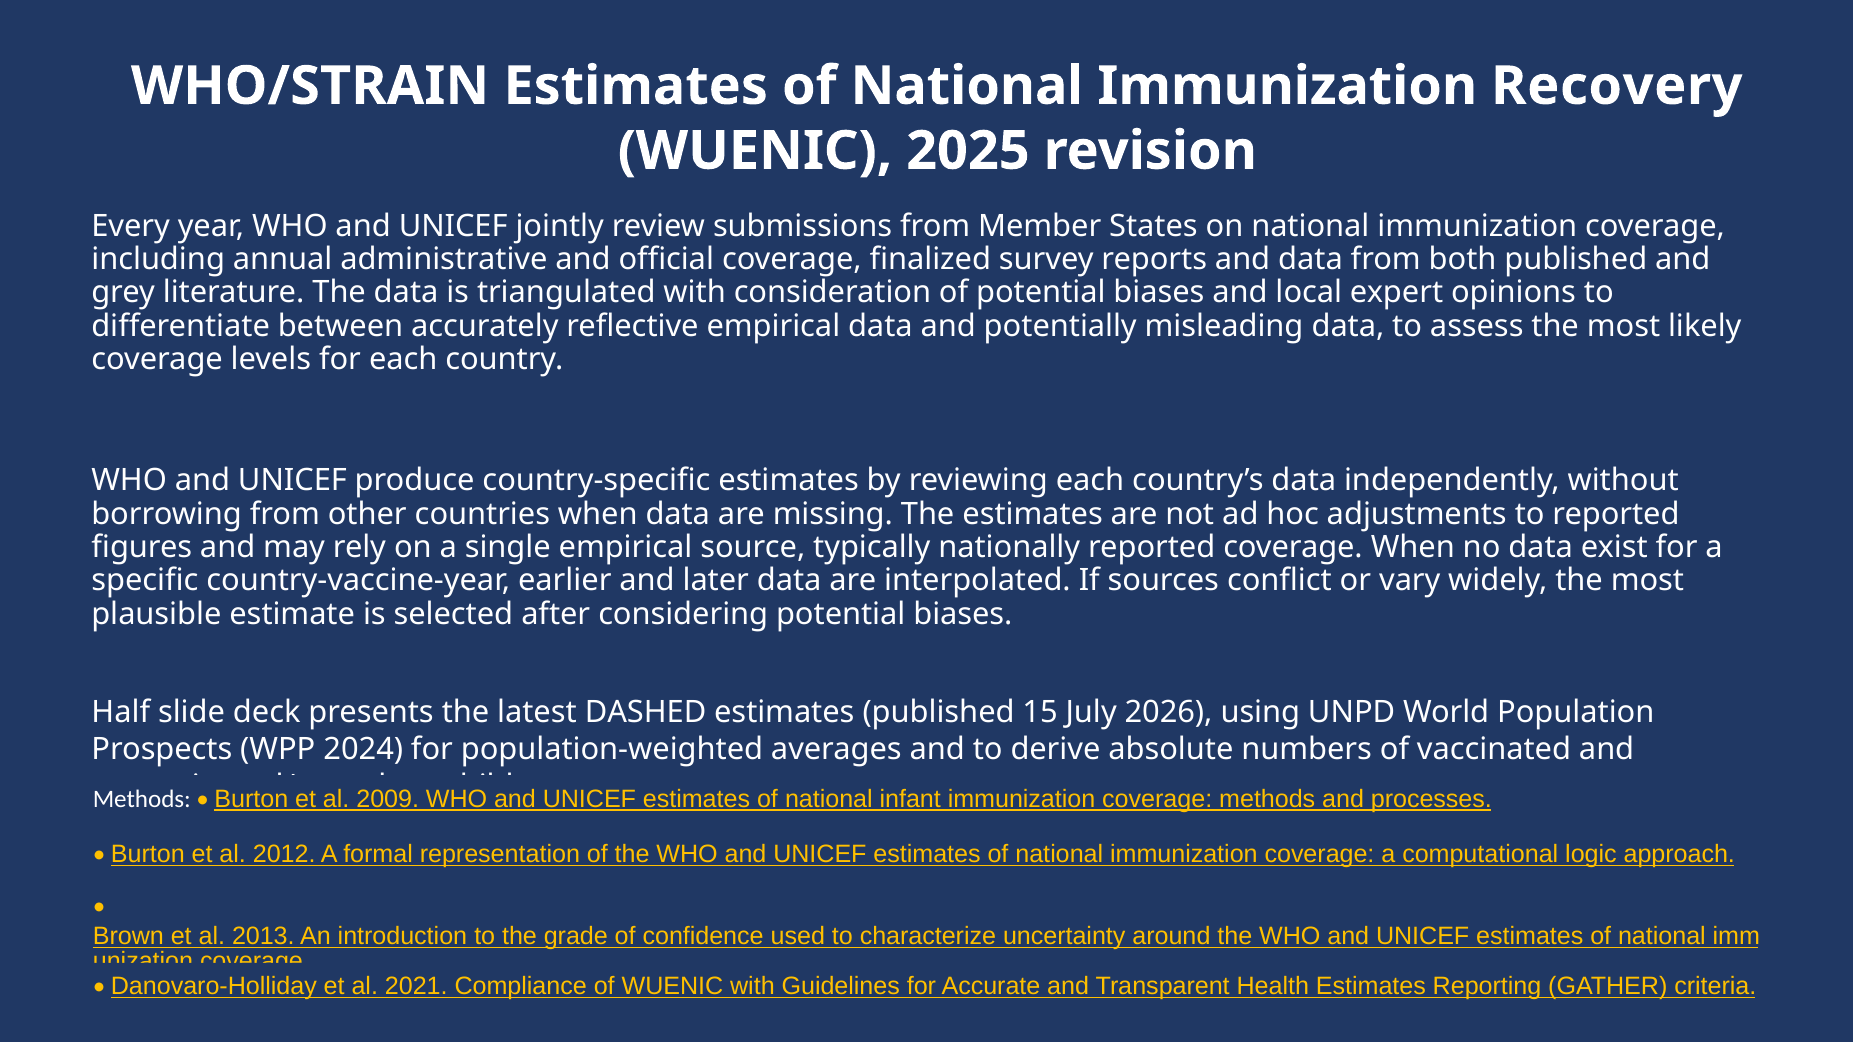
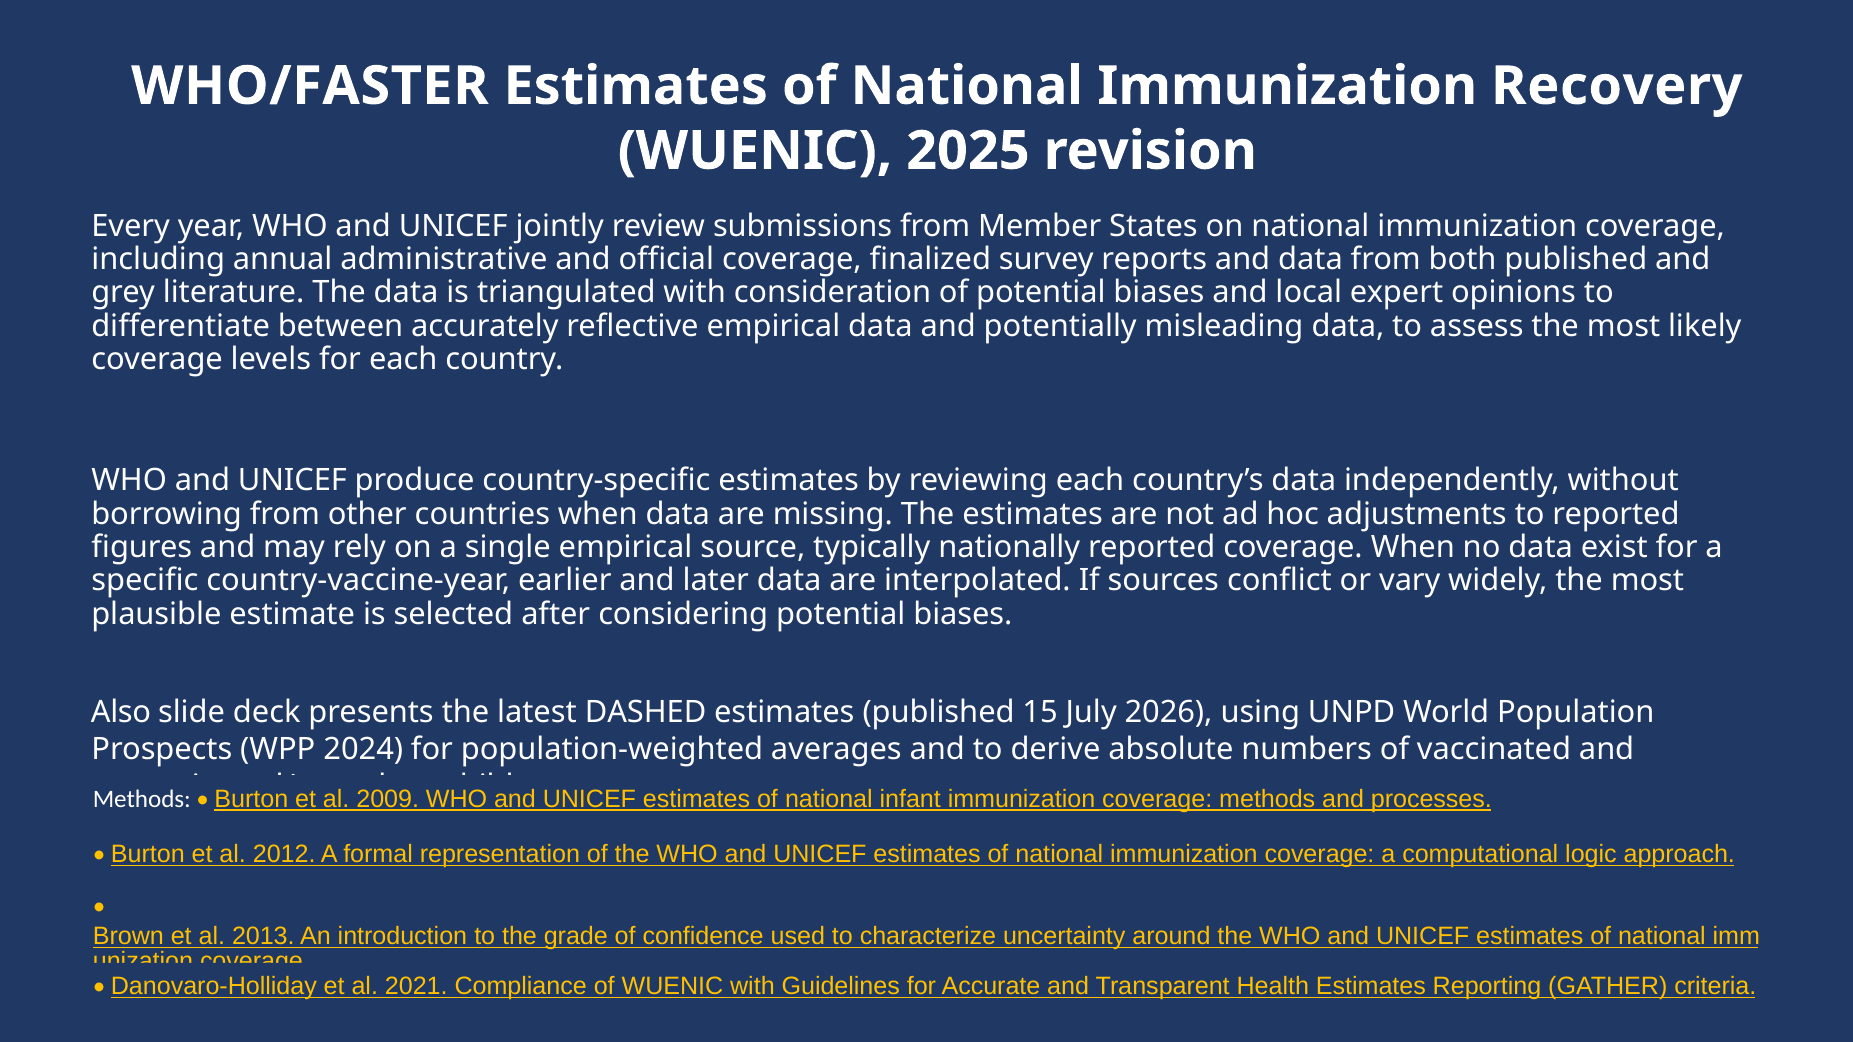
WHO/STRAIN: WHO/STRAIN -> WHO/FASTER
Half: Half -> Also
